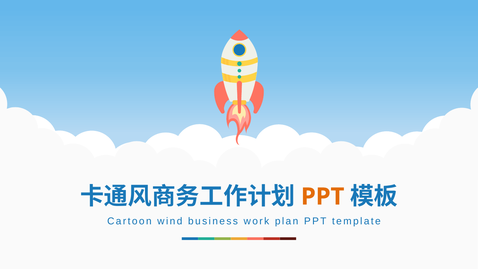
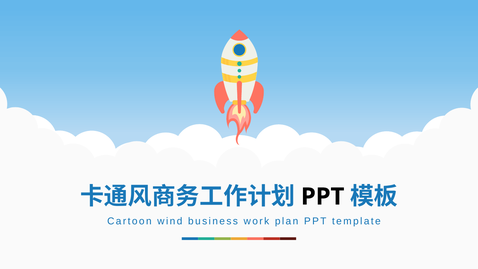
PPT at (323, 197) colour: orange -> black
